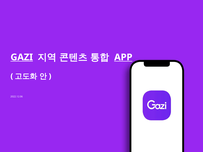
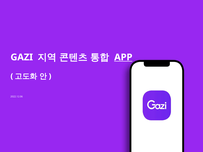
GAZI underline: present -> none
